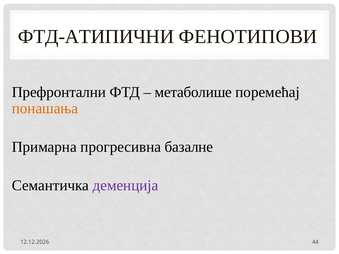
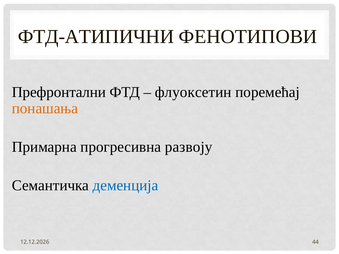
метаболише: метаболише -> флуоксетин
базалне: базалне -> развоју
деменција colour: purple -> blue
